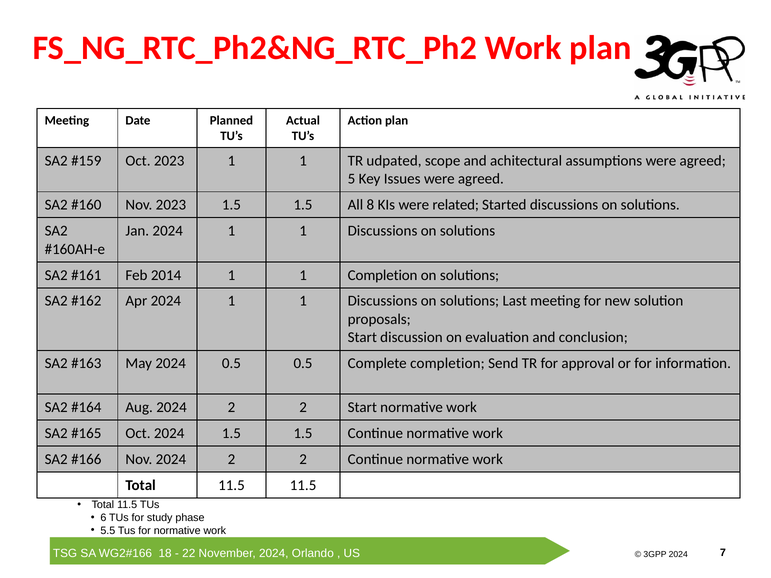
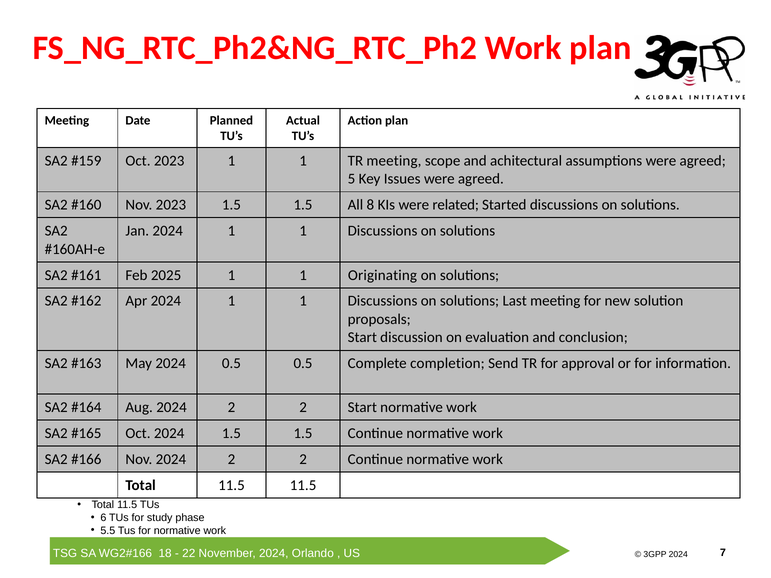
TR udpated: udpated -> meeting
2014: 2014 -> 2025
1 Completion: Completion -> Originating
